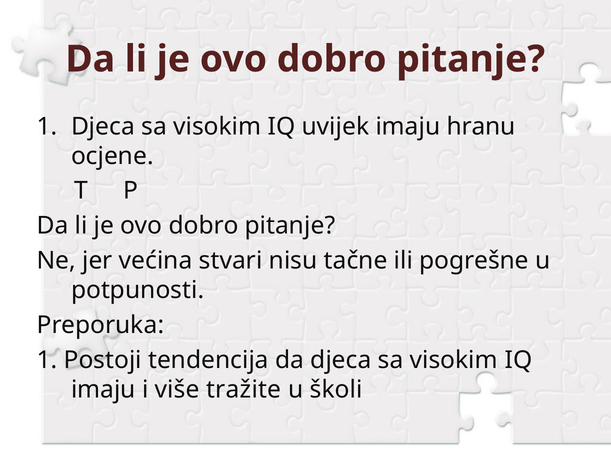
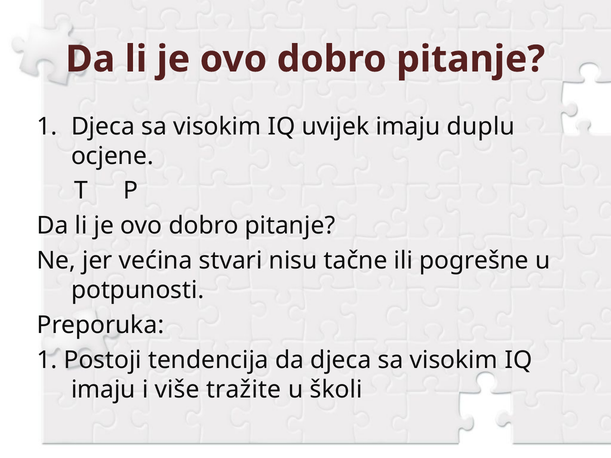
hranu: hranu -> duplu
